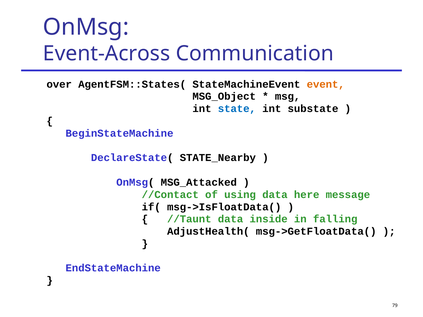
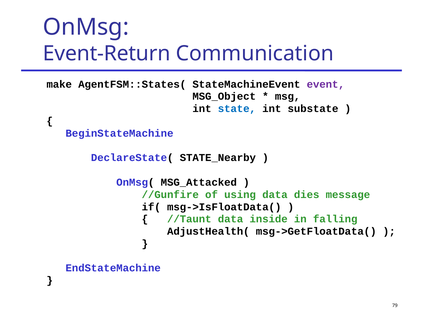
Event-Across: Event-Across -> Event-Return
over: over -> make
event colour: orange -> purple
//Contact: //Contact -> //Gunfire
here: here -> dies
